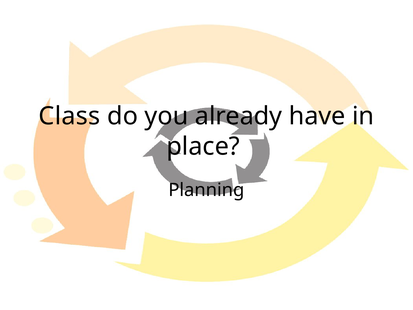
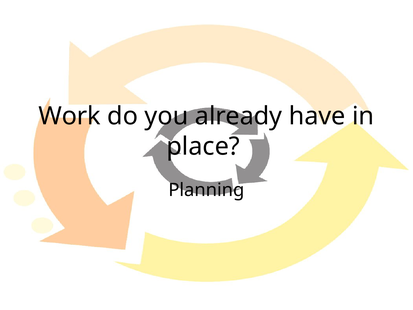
Class: Class -> Work
